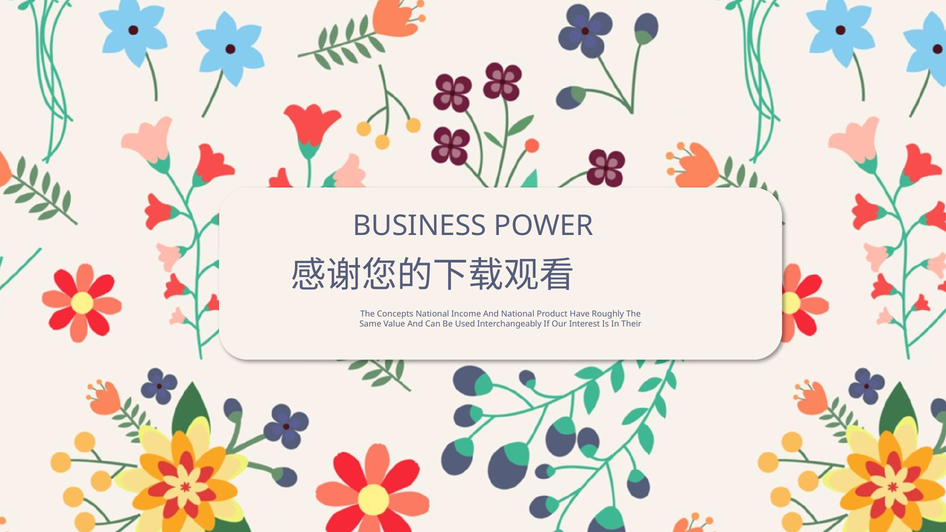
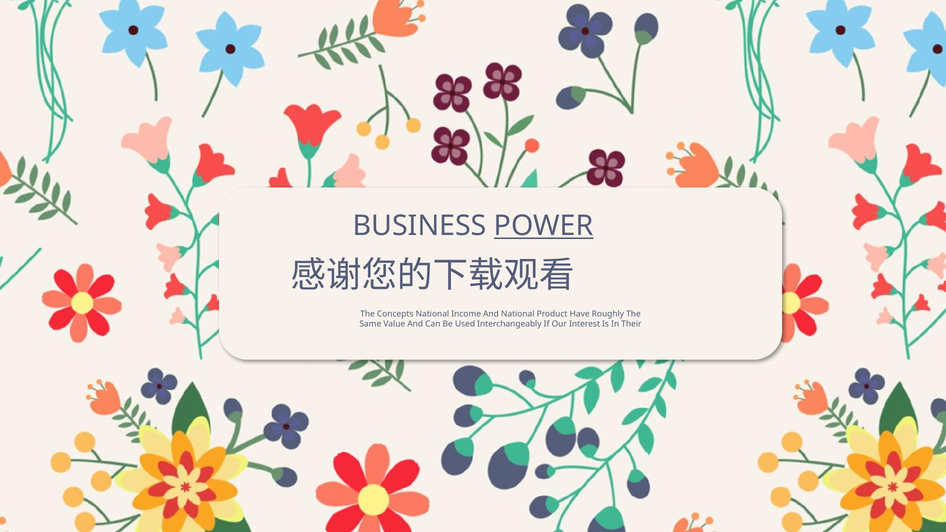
POWER underline: none -> present
